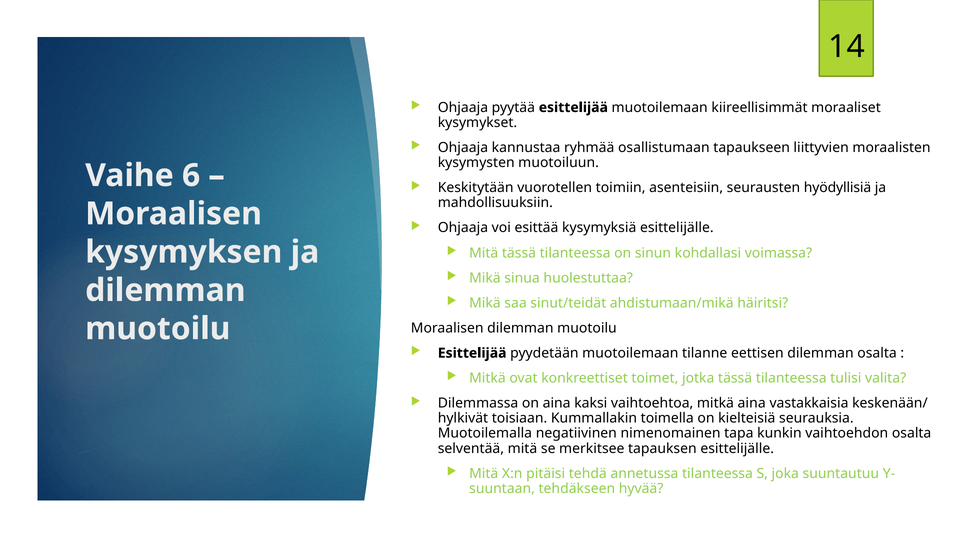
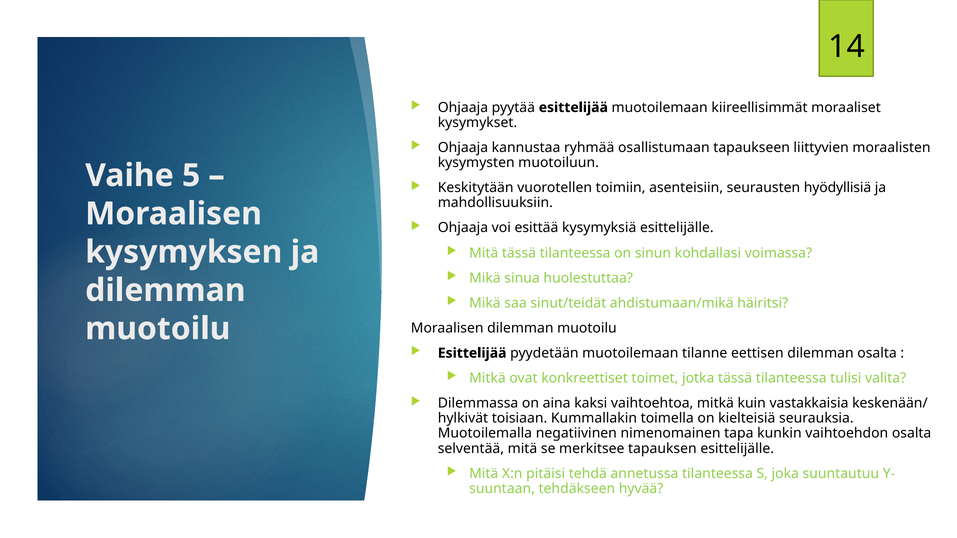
6: 6 -> 5
mitkä aina: aina -> kuin
